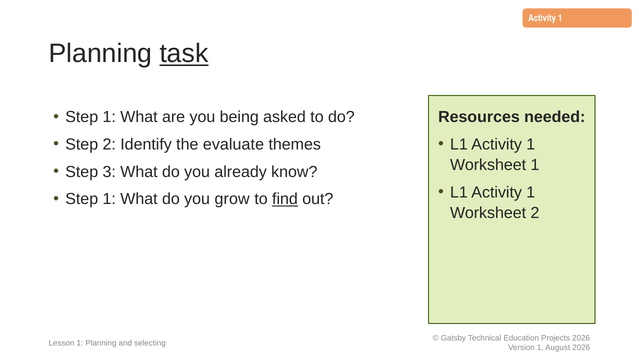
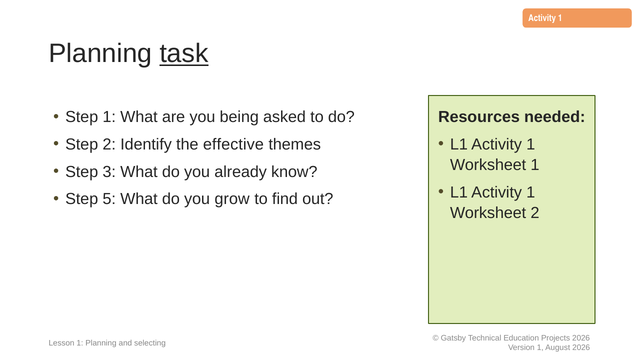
evaluate: evaluate -> effective
1 at (109, 199): 1 -> 5
find underline: present -> none
